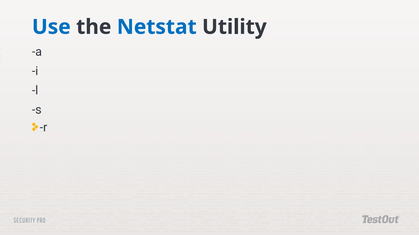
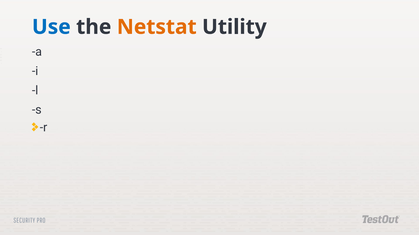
Netstat colour: blue -> orange
